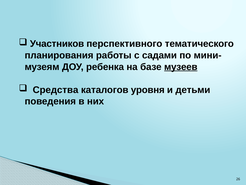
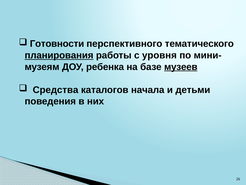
Участников: Участников -> Готовности
планирования underline: none -> present
садами: садами -> уровня
уровня: уровня -> начала
